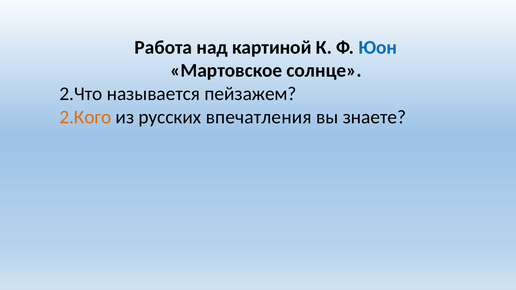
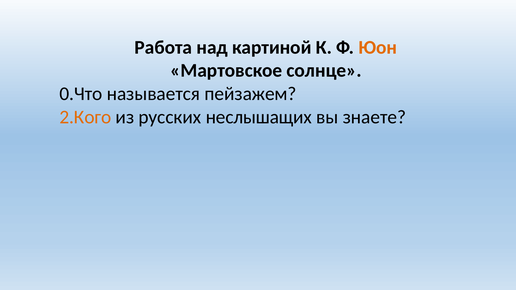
Юон colour: blue -> orange
2.Что: 2.Что -> 0.Что
впечатления: впечатления -> неслышащих
